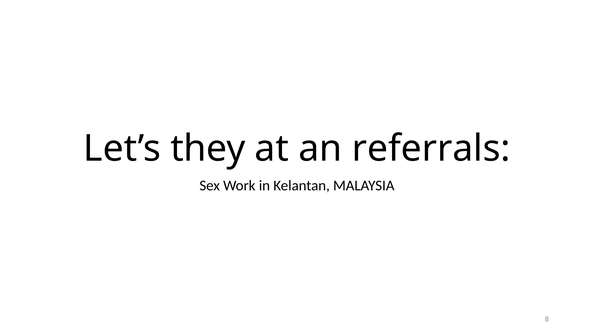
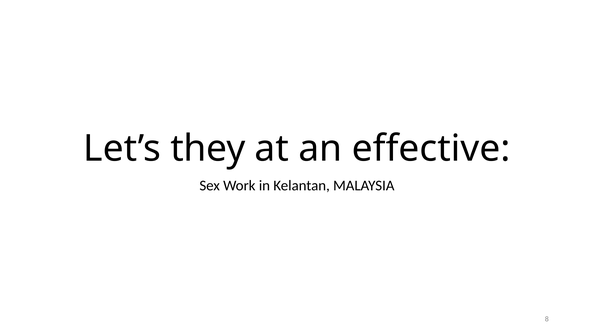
referrals: referrals -> effective
